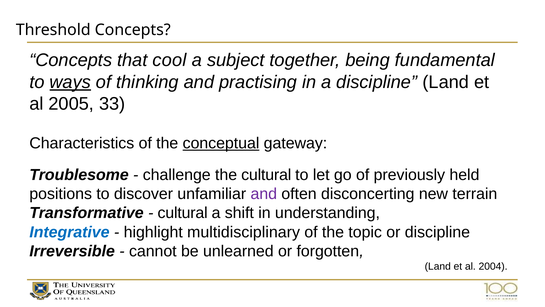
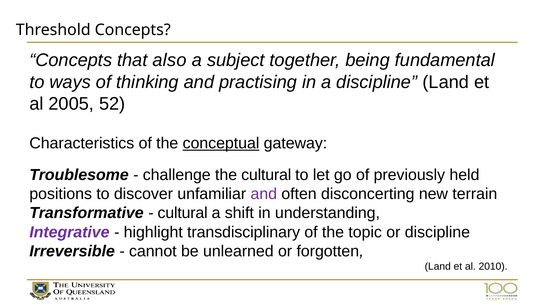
cool: cool -> also
ways underline: present -> none
33: 33 -> 52
Integrative colour: blue -> purple
multidisciplinary: multidisciplinary -> transdisciplinary
2004: 2004 -> 2010
